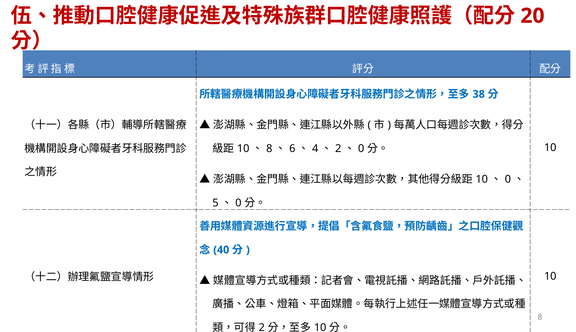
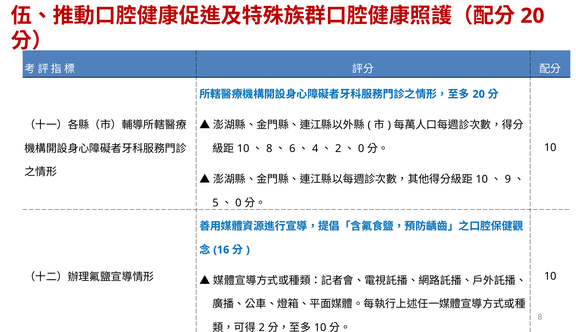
38 at (479, 94): 38 -> 20
0 at (508, 179): 0 -> 9
40: 40 -> 16
